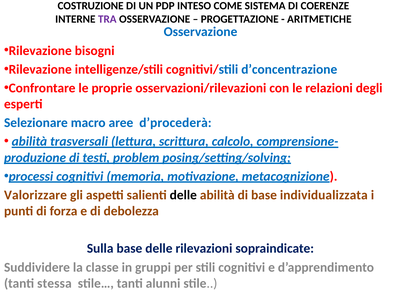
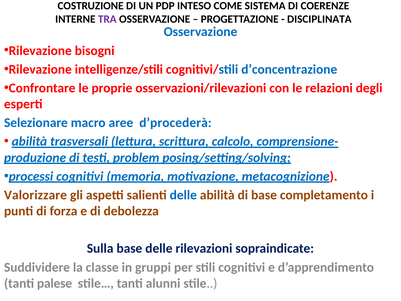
ARITMETICHE: ARITMETICHE -> DISCIPLINATA
delle at (183, 195) colour: black -> blue
individualizzata: individualizzata -> completamento
stessa: stessa -> palese
